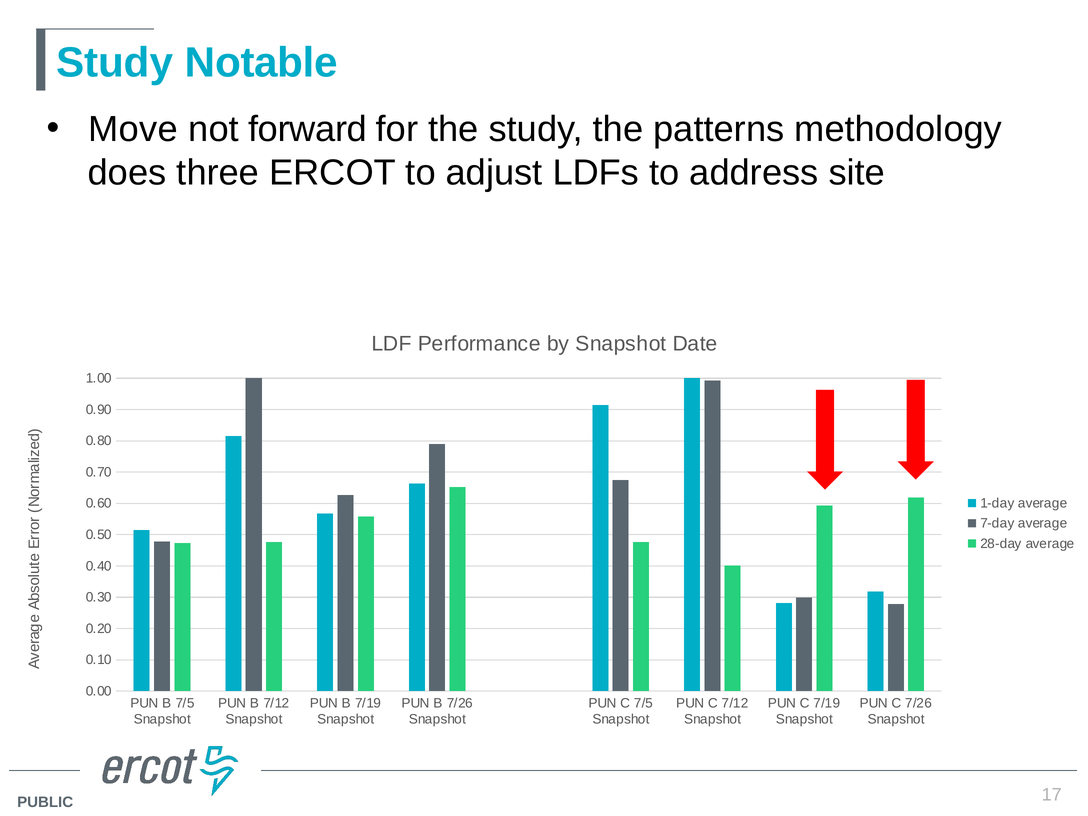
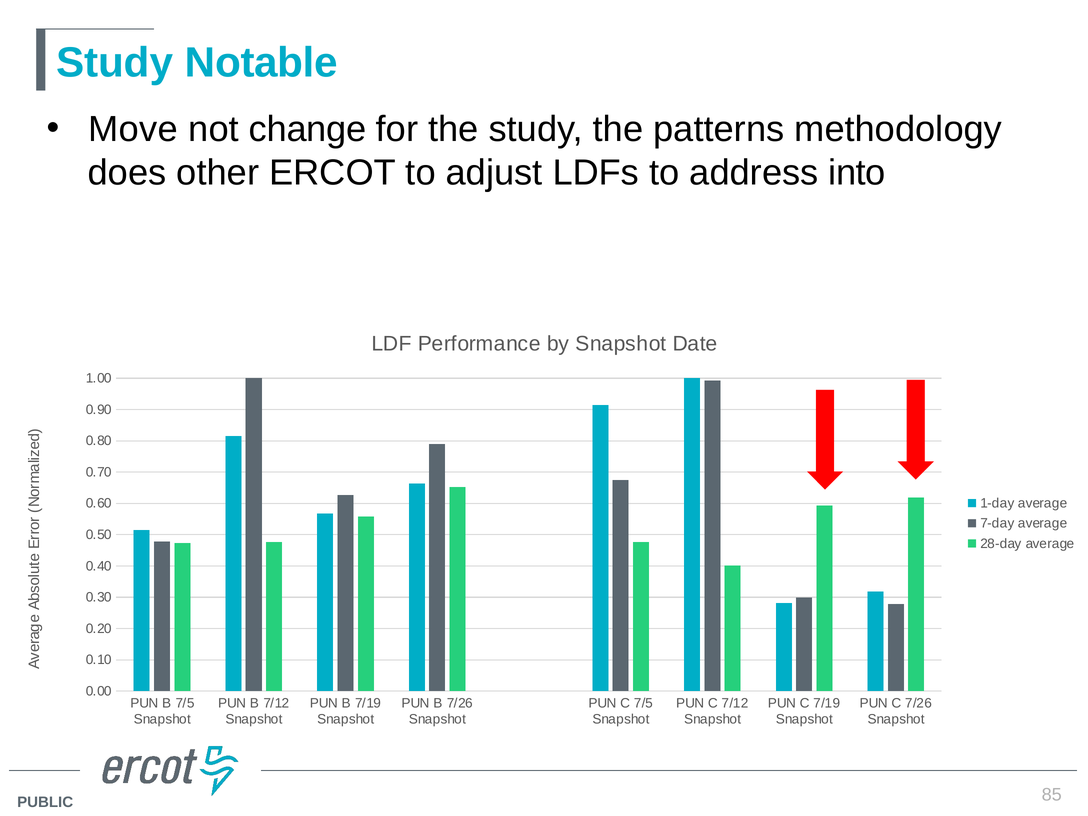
forward: forward -> change
three: three -> other
site: site -> into
17: 17 -> 85
